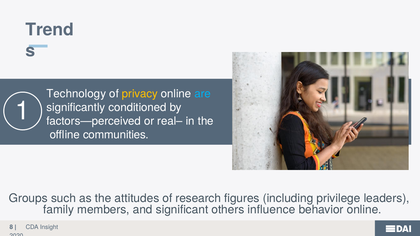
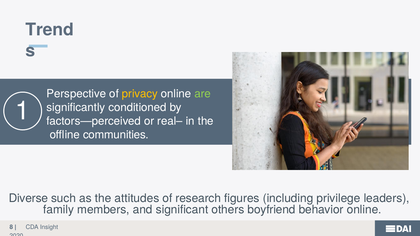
Technology: Technology -> Perspective
are colour: light blue -> light green
Groups: Groups -> Diverse
influence: influence -> boyfriend
